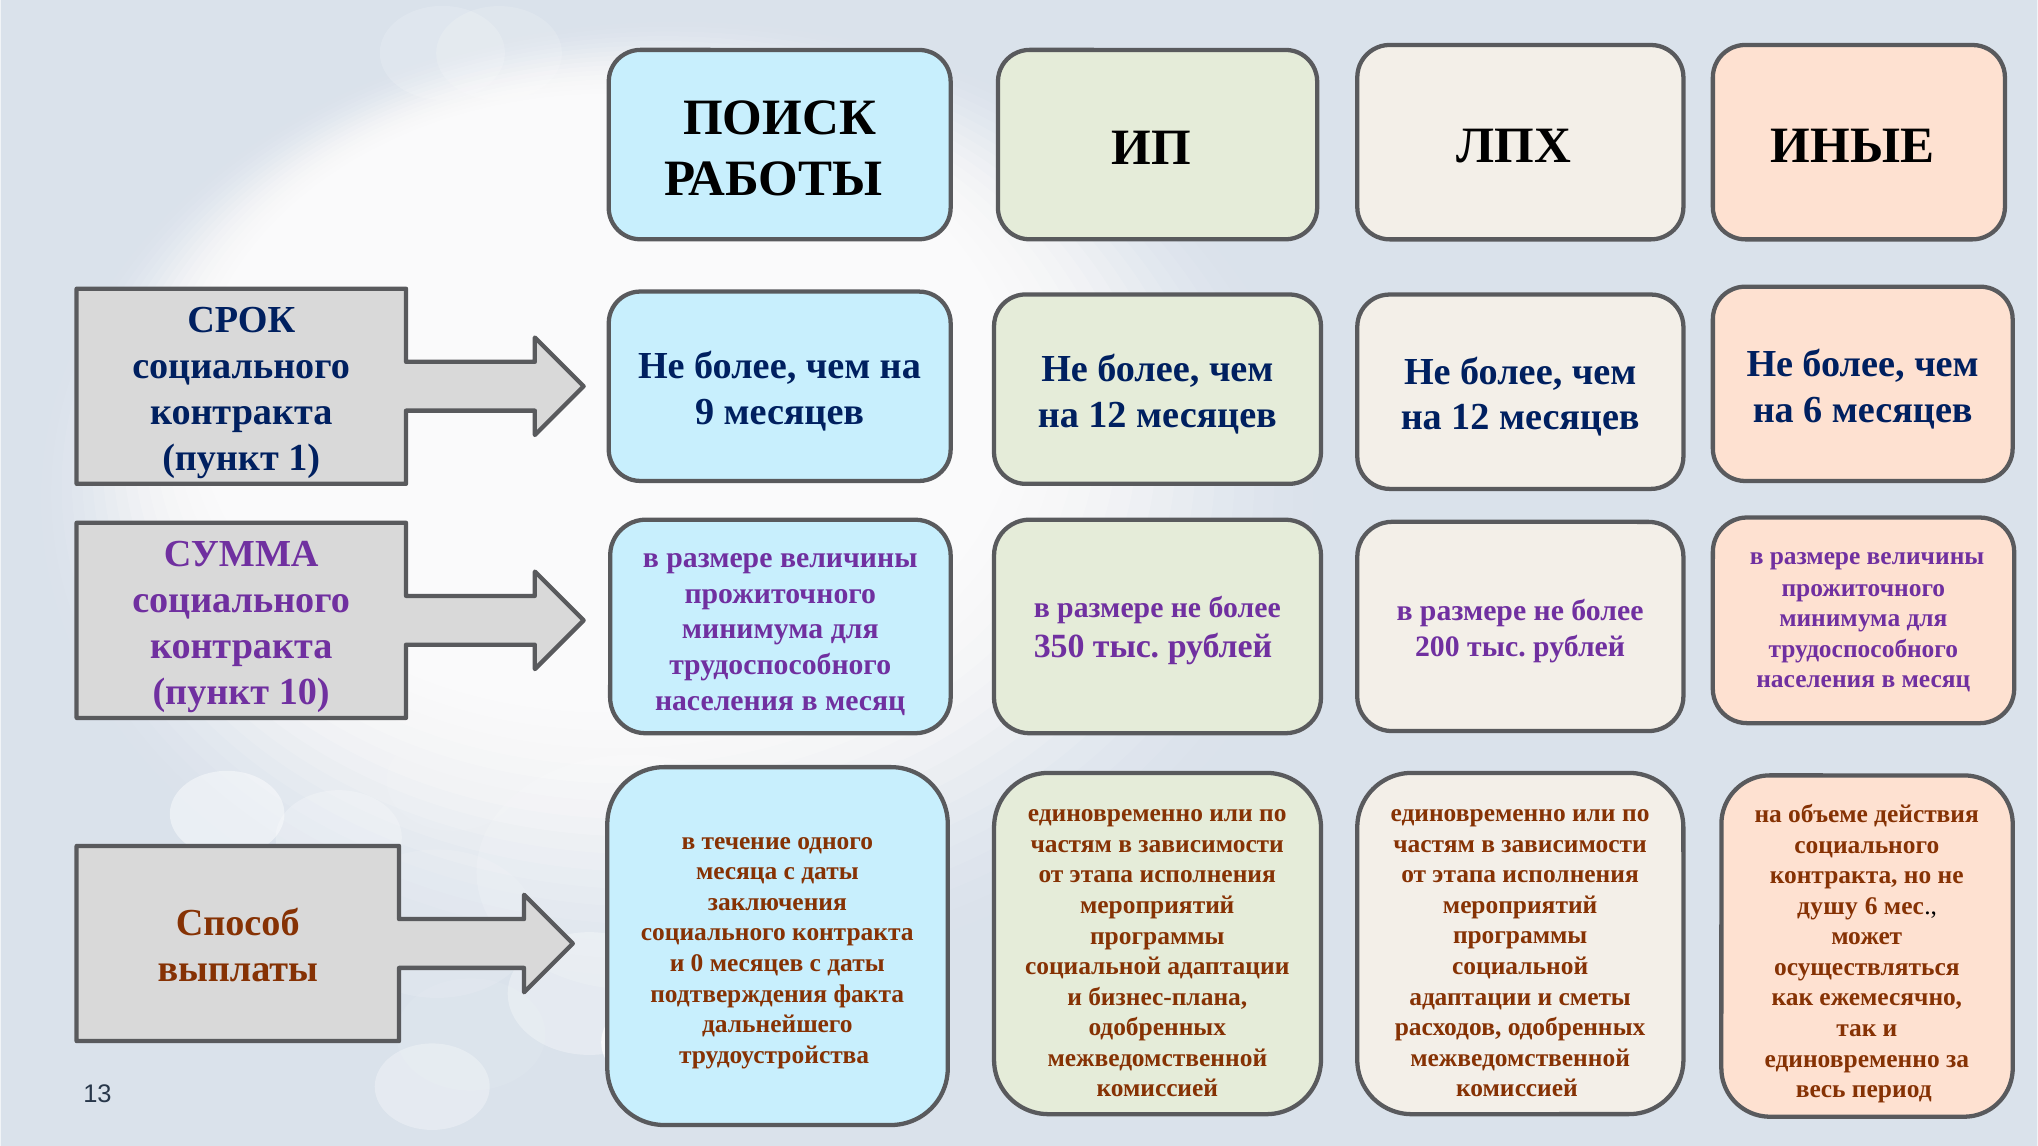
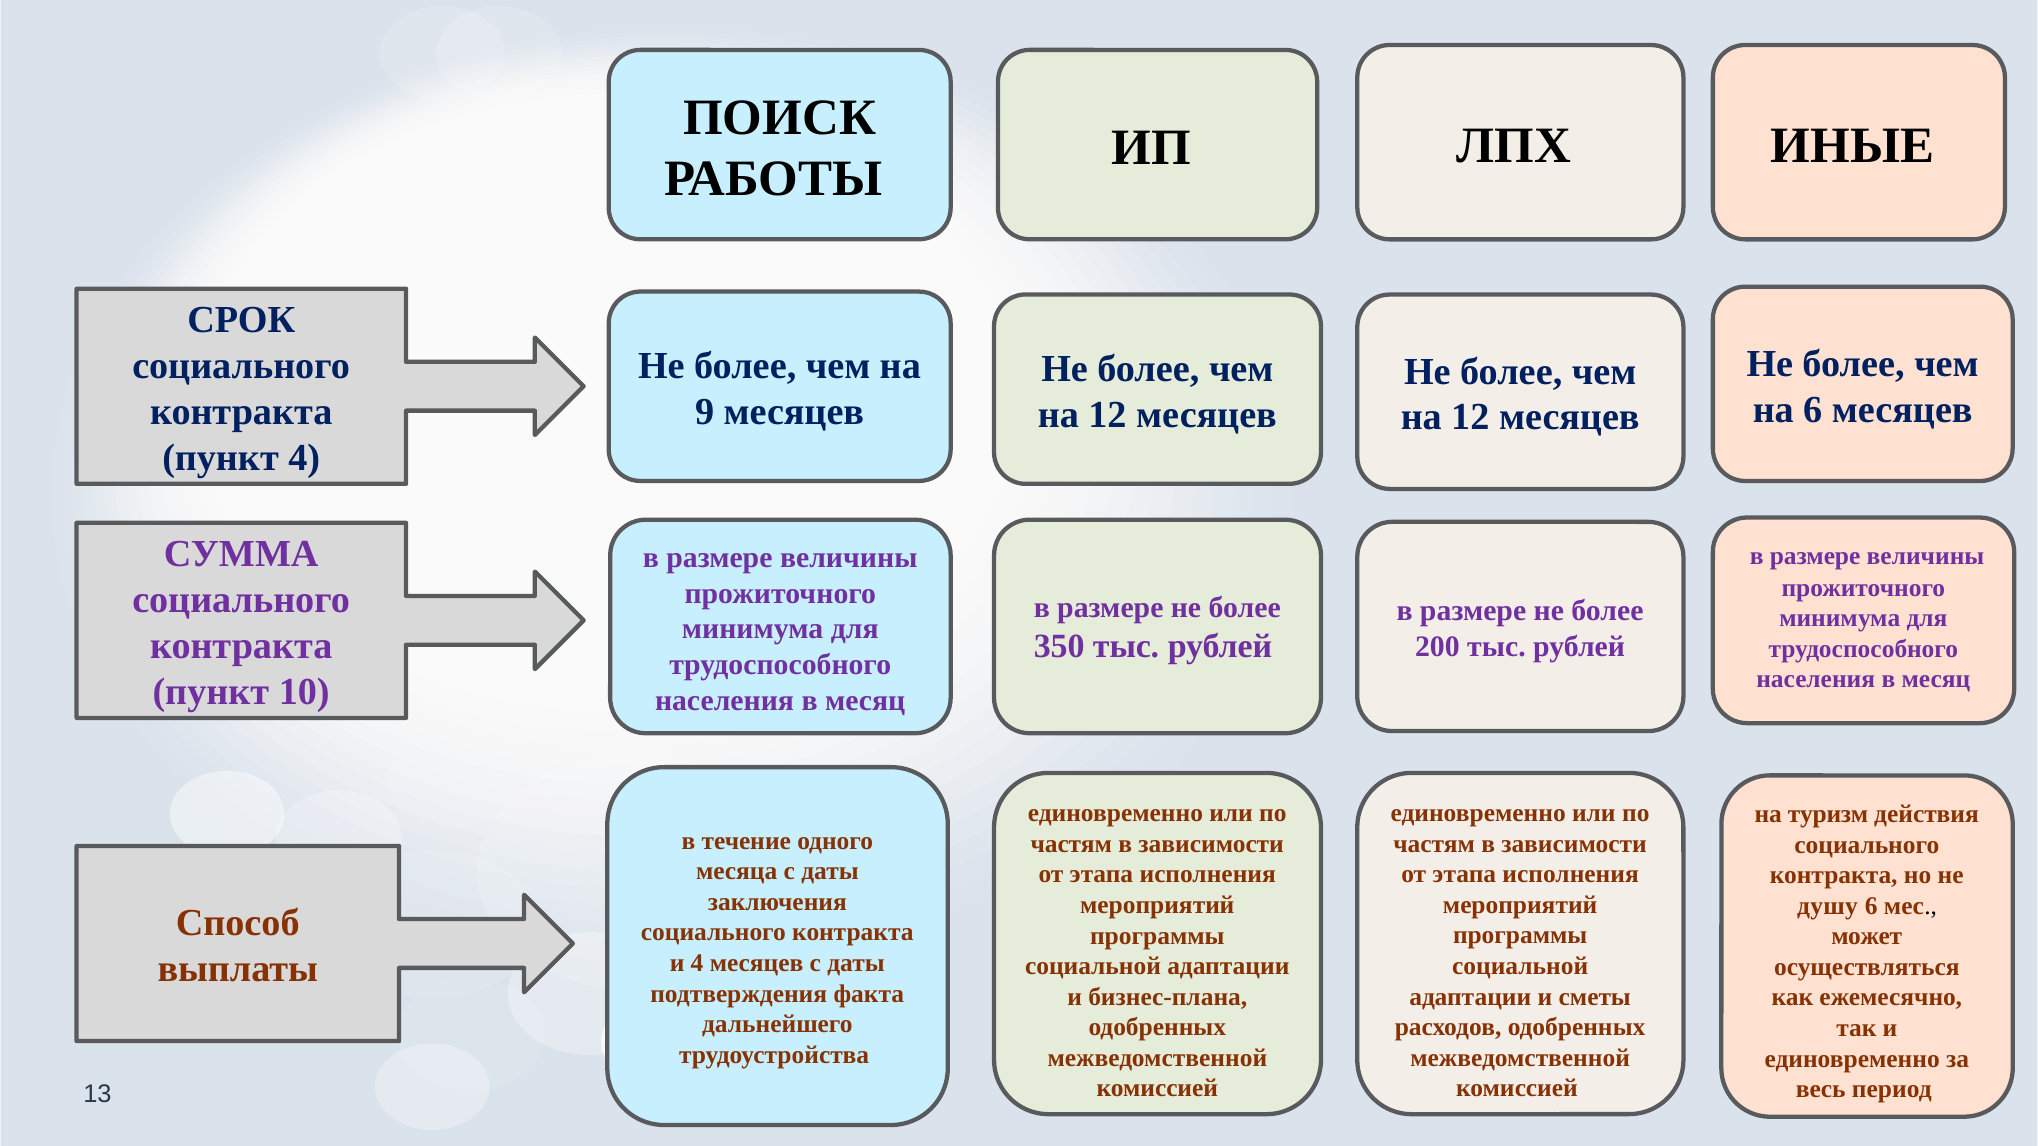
пункт 1: 1 -> 4
объеме: объеме -> туризм
и 0: 0 -> 4
